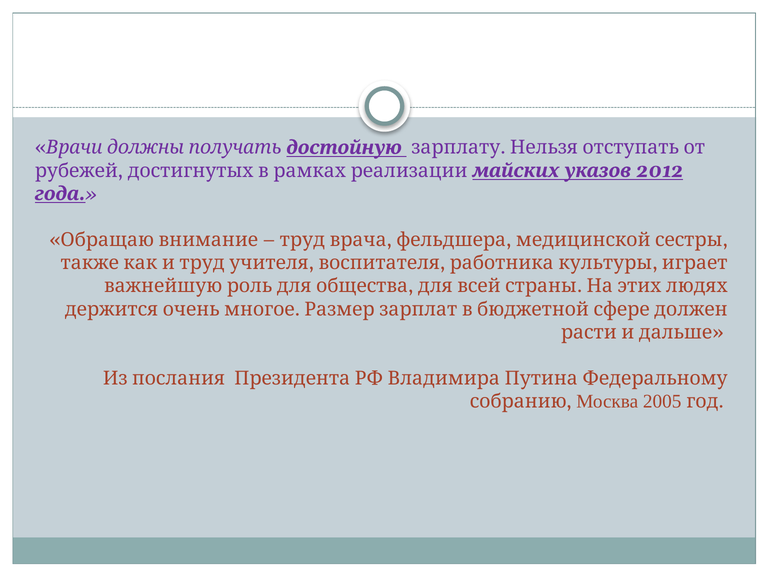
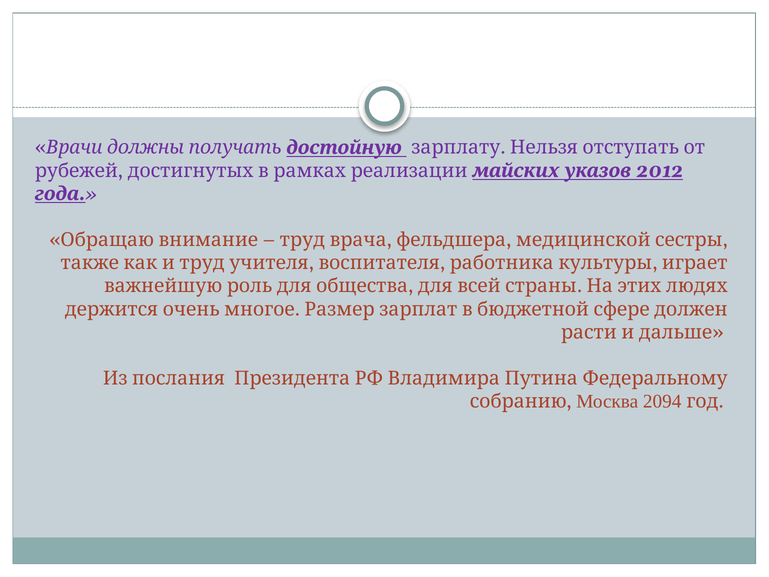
2005: 2005 -> 2094
